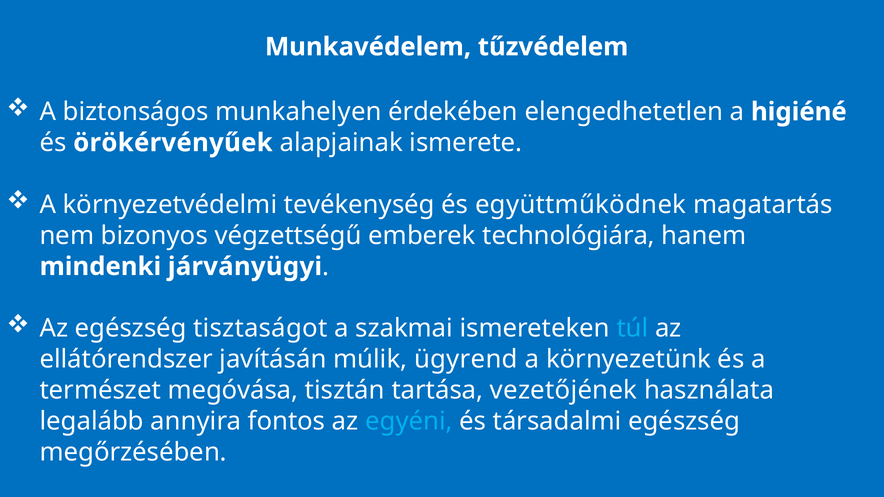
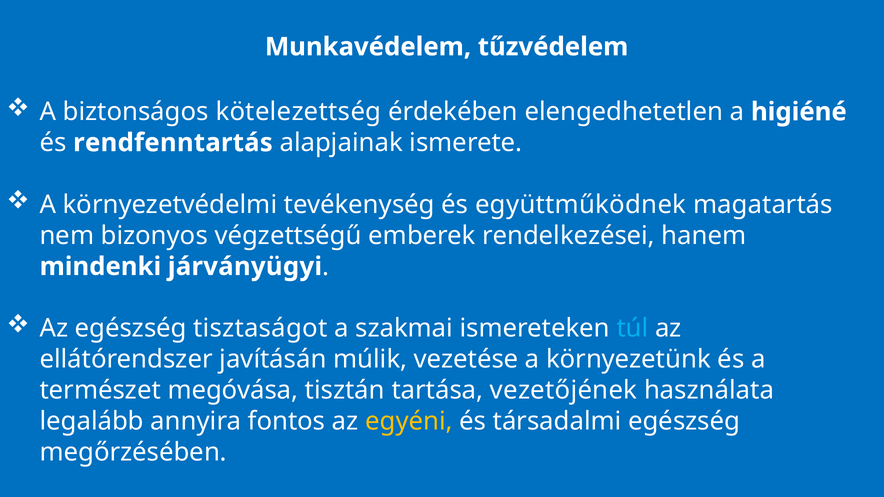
munkahelyen: munkahelyen -> kötelezettség
örökérvényűek: örökérvényűek -> rendfenntartás
technológiára: technológiára -> rendelkezései
ügyrend: ügyrend -> vezetése
egyéni colour: light blue -> yellow
